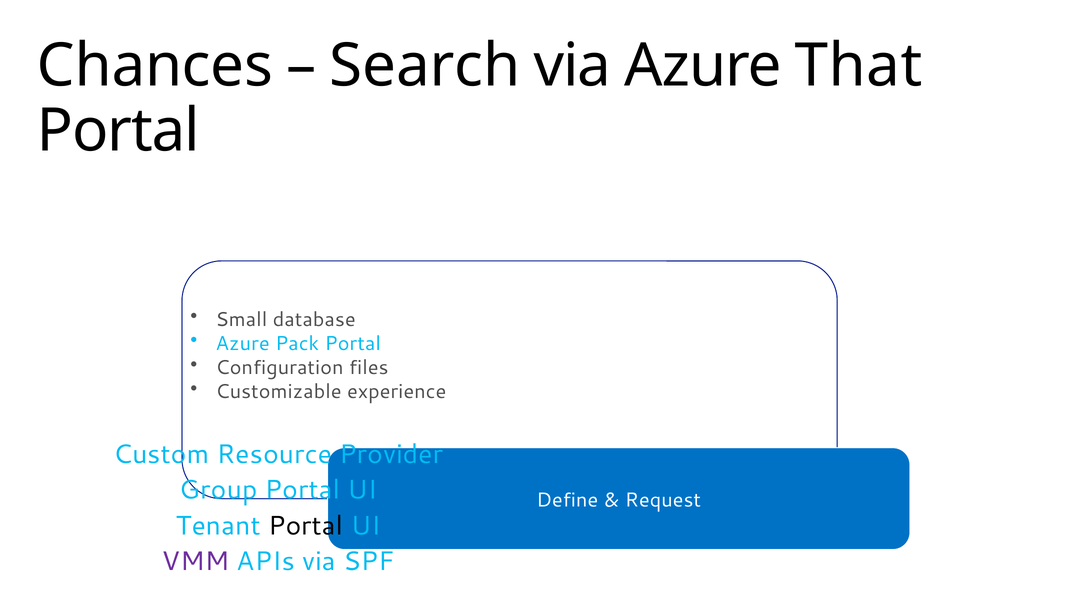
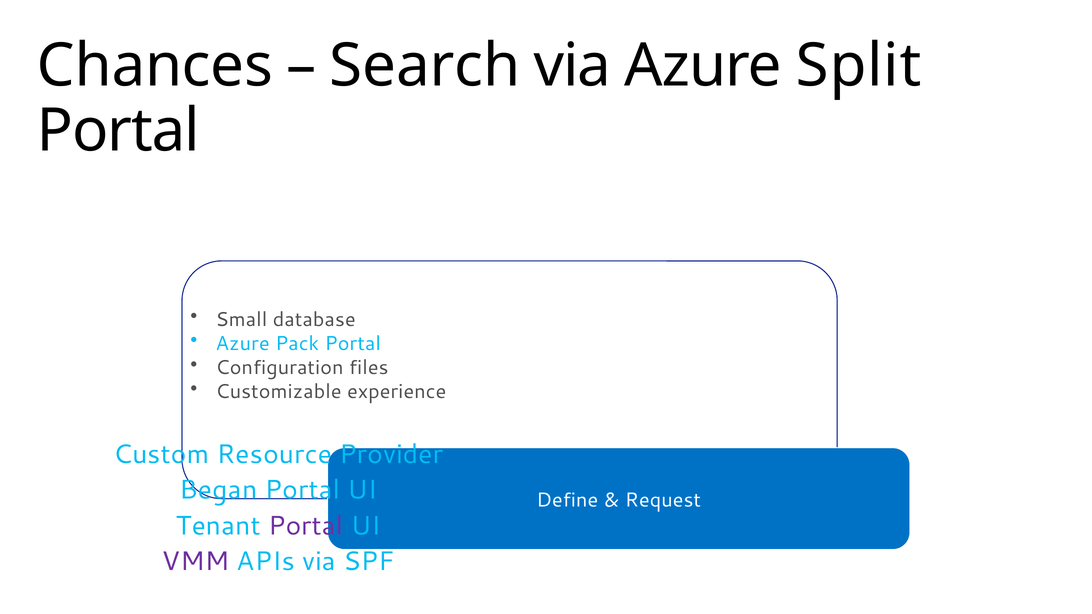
That: That -> Split
Group: Group -> Began
Portal at (306, 526) colour: black -> purple
